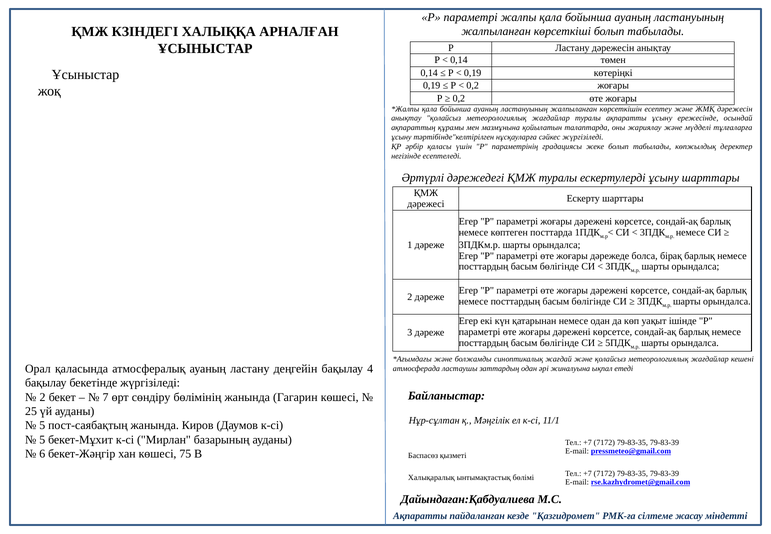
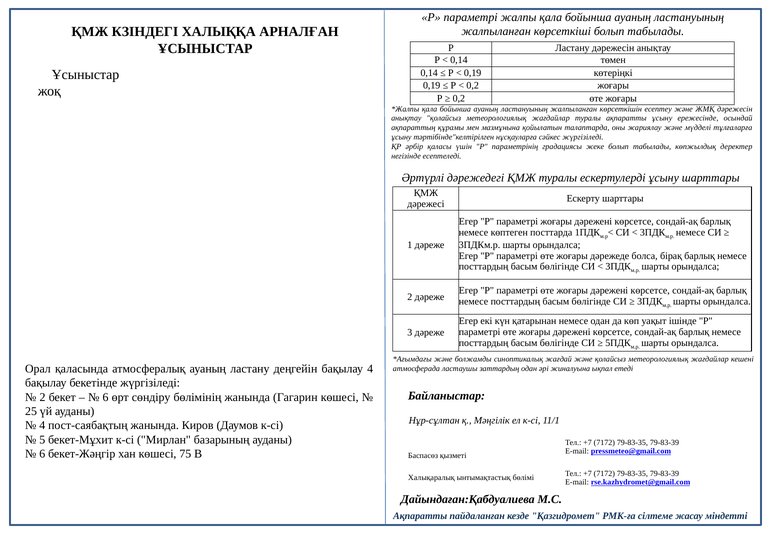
7 at (106, 397): 7 -> 6
5 at (42, 425): 5 -> 4
